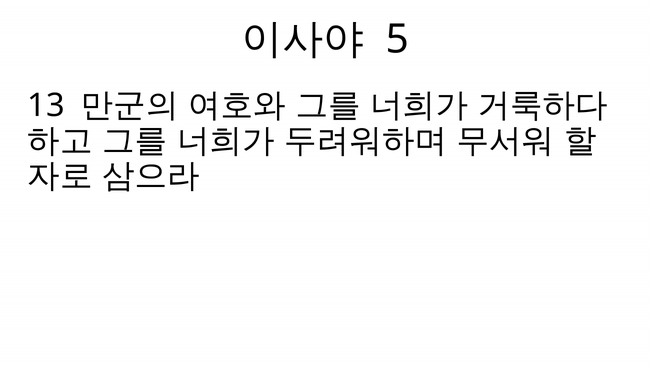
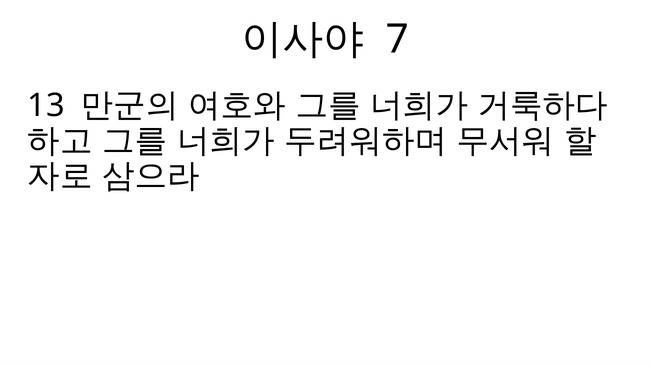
5: 5 -> 7
